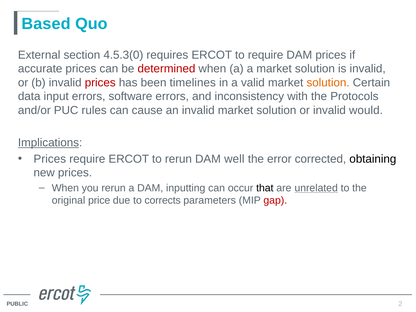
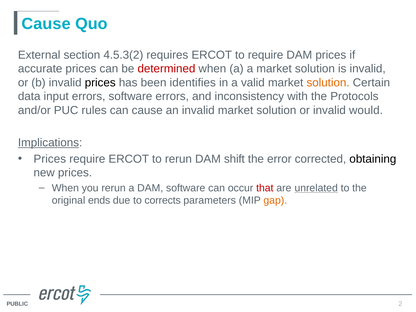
Based at (46, 24): Based -> Cause
4.5.3(0: 4.5.3(0 -> 4.5.3(2
prices at (100, 83) colour: red -> black
timelines: timelines -> identifies
well: well -> shift
DAM inputting: inputting -> software
that colour: black -> red
price: price -> ends
gap colour: red -> orange
